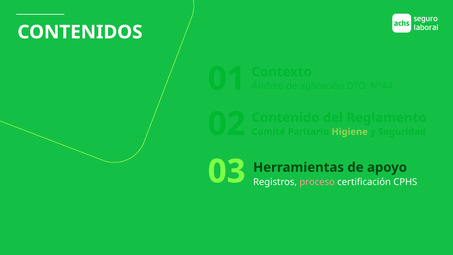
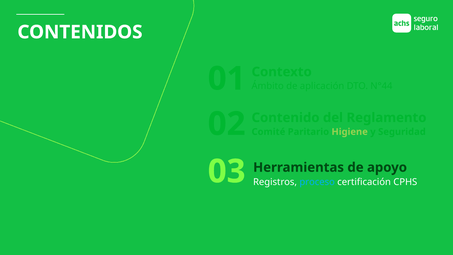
proceso colour: pink -> light blue
